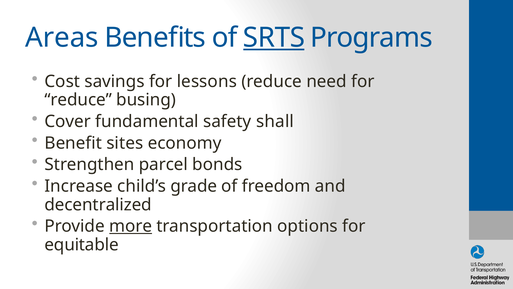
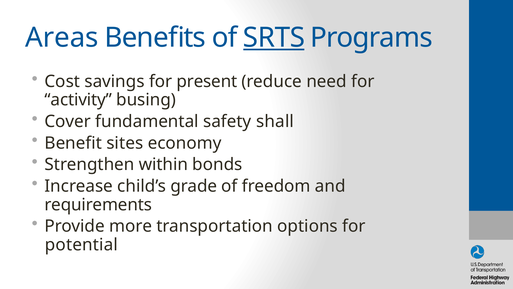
lessons: lessons -> present
reduce at (78, 100): reduce -> activity
parcel: parcel -> within
decentralized: decentralized -> requirements
more underline: present -> none
equitable: equitable -> potential
